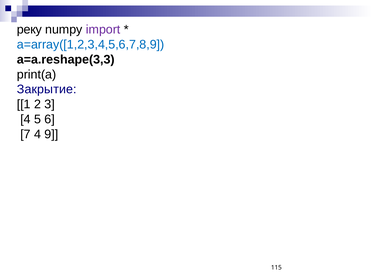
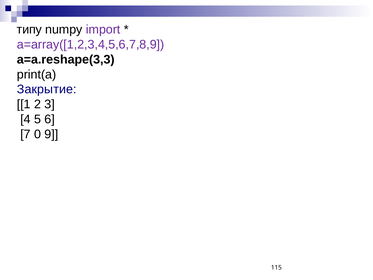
реку: реку -> типу
a=array([1,2,3,4,5,6,7,8,9 colour: blue -> purple
7 4: 4 -> 0
